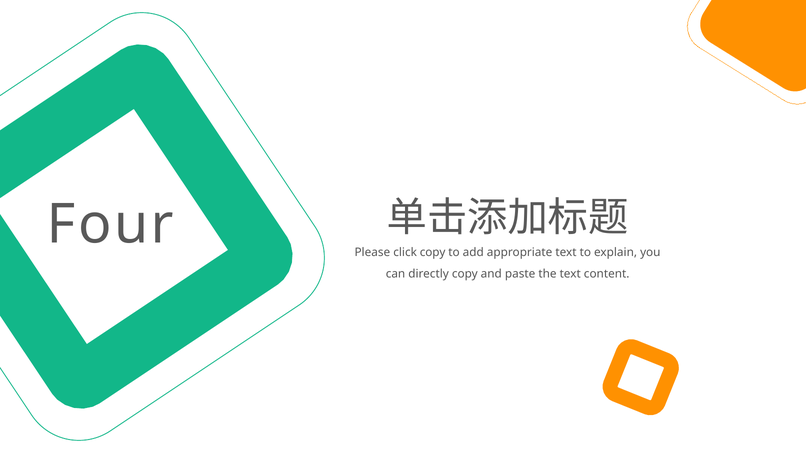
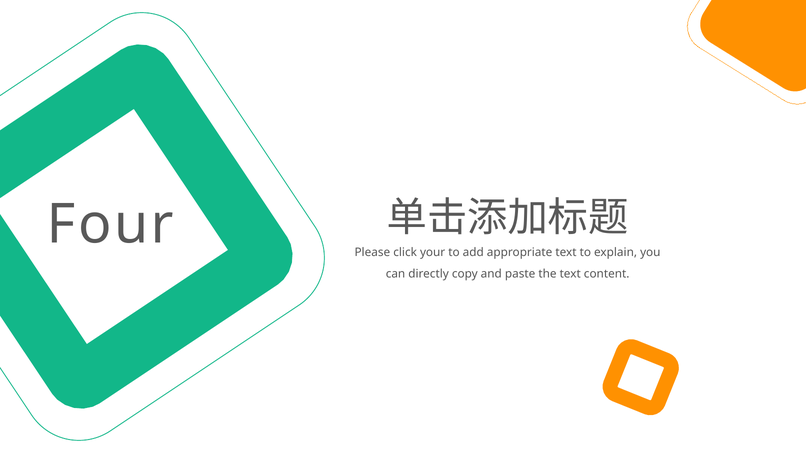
click copy: copy -> your
